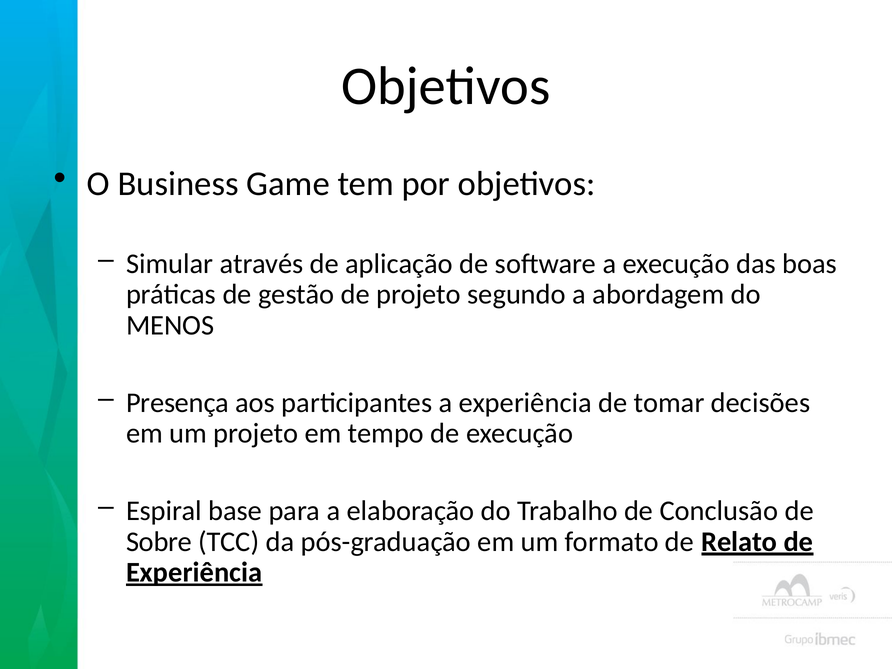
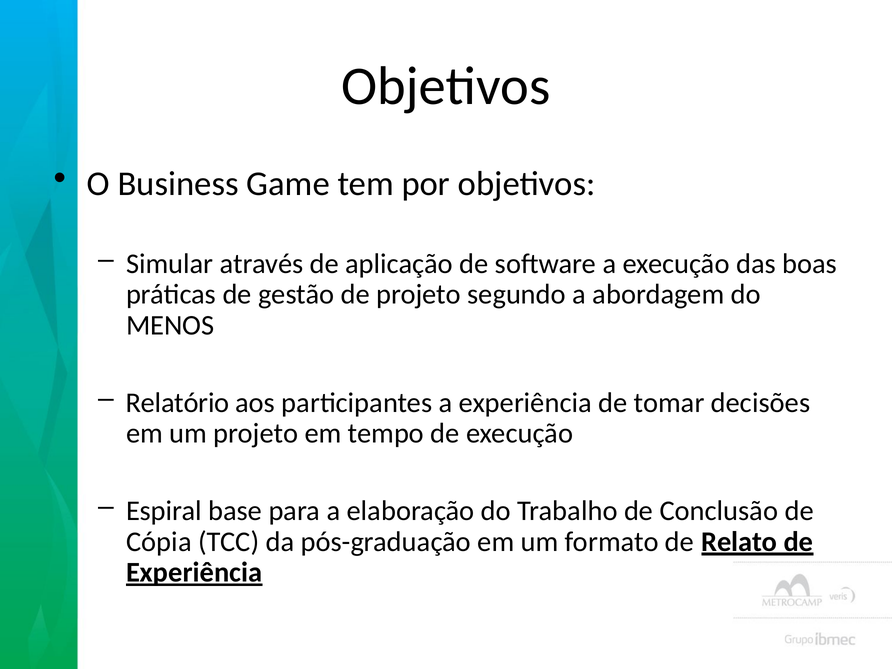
Presença: Presença -> Relatório
Sobre: Sobre -> Cópia
